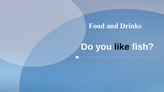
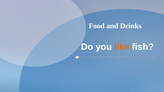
like colour: black -> orange
